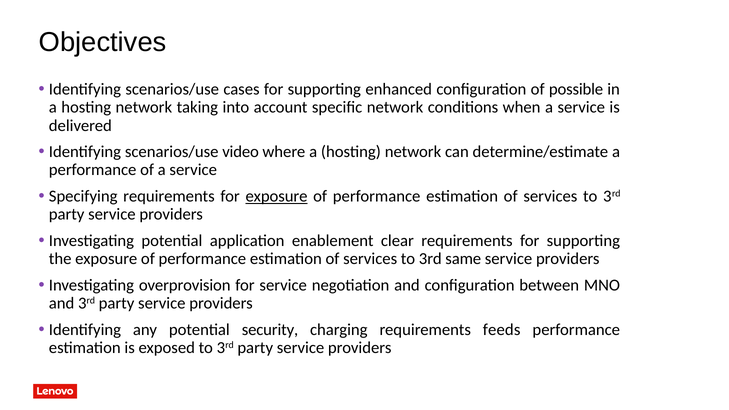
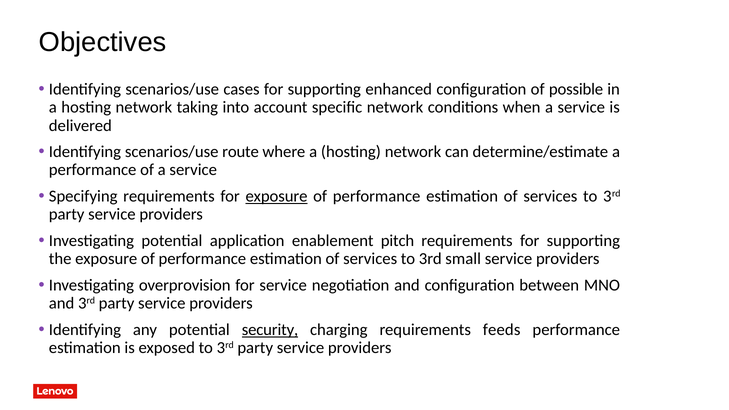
video: video -> route
clear: clear -> pitch
same: same -> small
security underline: none -> present
